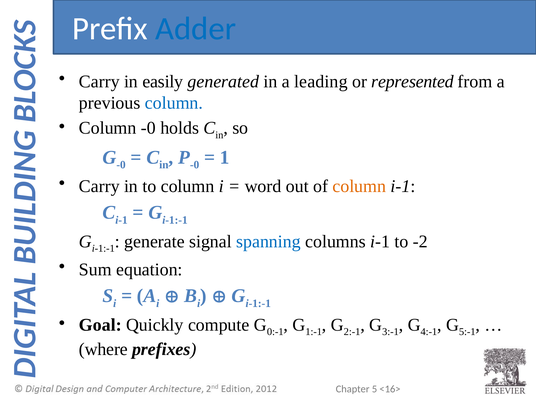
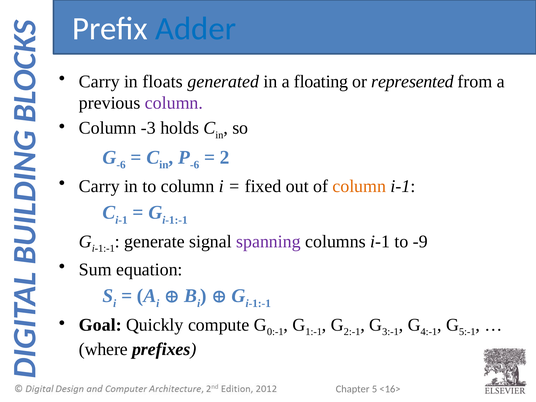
easily: easily -> floats
leading: leading -> floating
column at (174, 103) colour: blue -> purple
Column -0: -0 -> -3
-0 at (121, 165): -0 -> -6
-0 at (195, 165): -0 -> -6
1: 1 -> 2
word: word -> fixed
spanning colour: blue -> purple
-2: -2 -> -9
